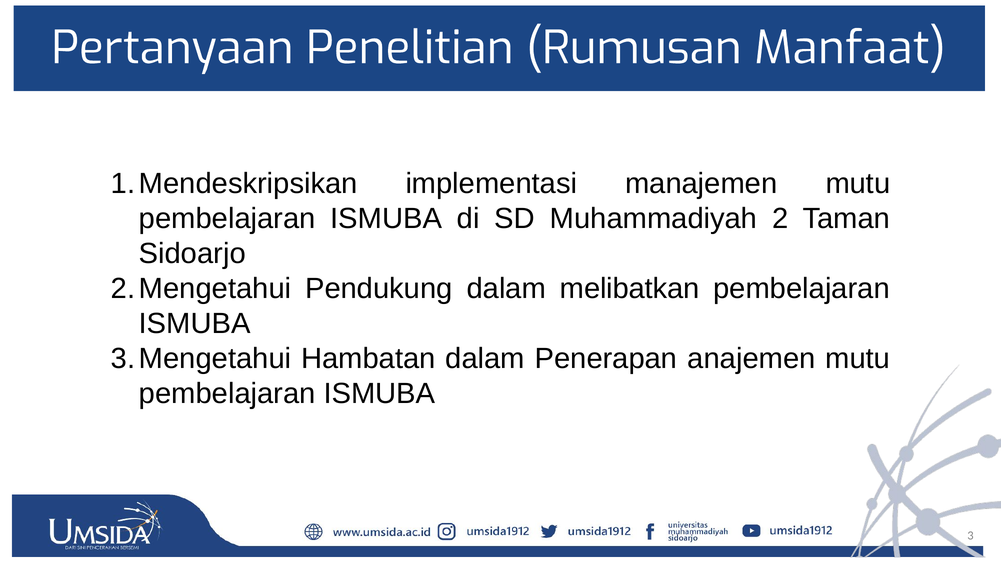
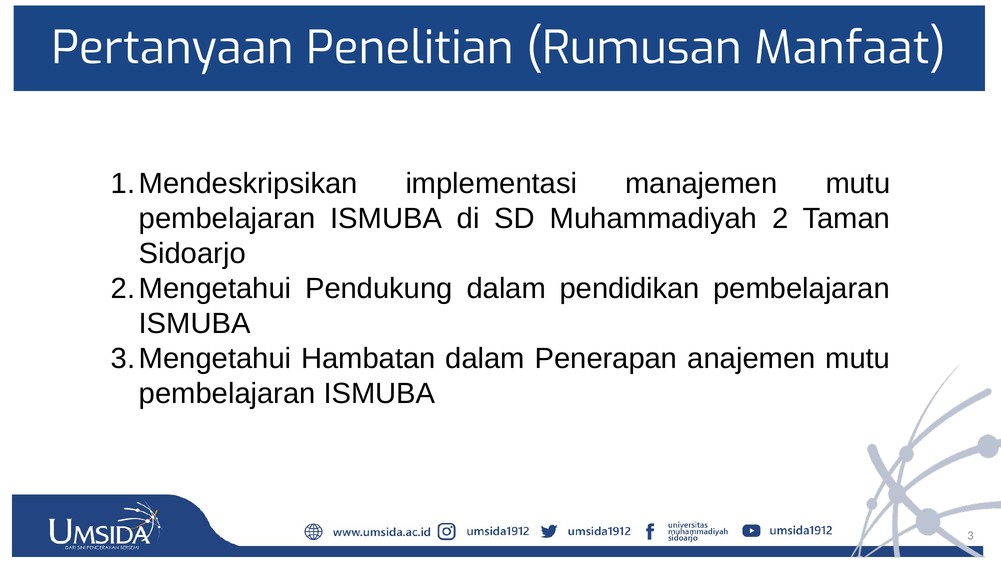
melibatkan: melibatkan -> pendidikan
